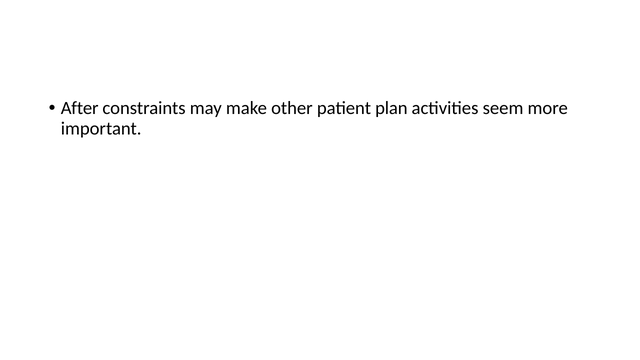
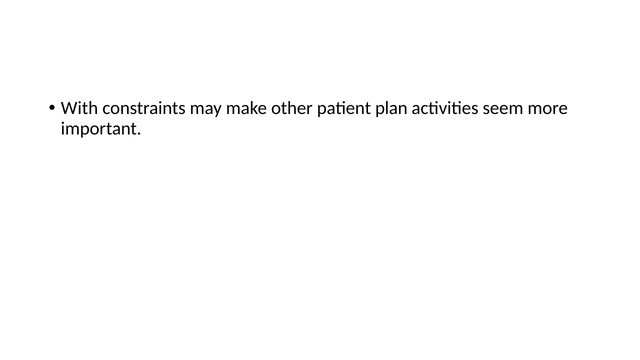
After: After -> With
